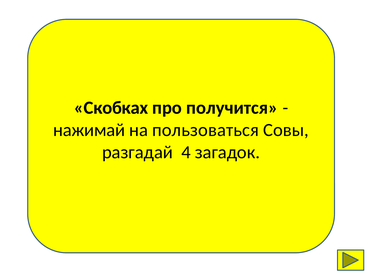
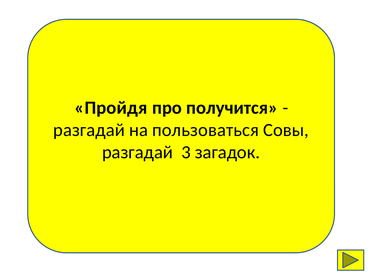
Скобках: Скобках -> Пройдя
нажимай at (89, 130): нажимай -> разгадай
4: 4 -> 3
